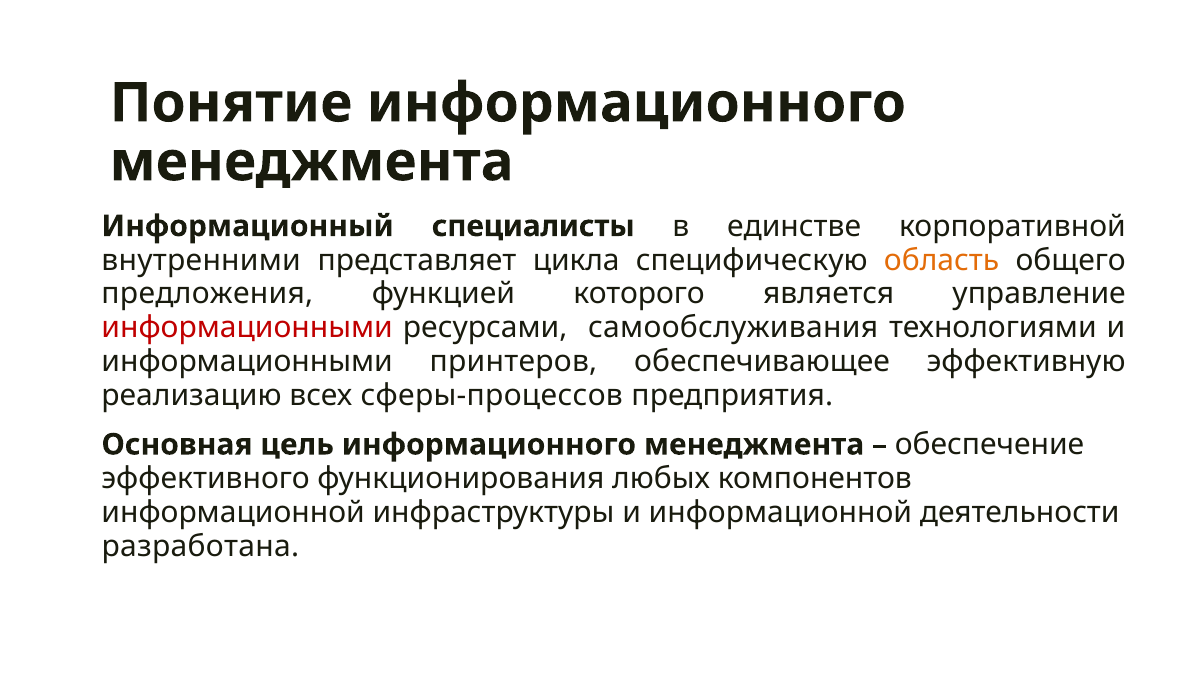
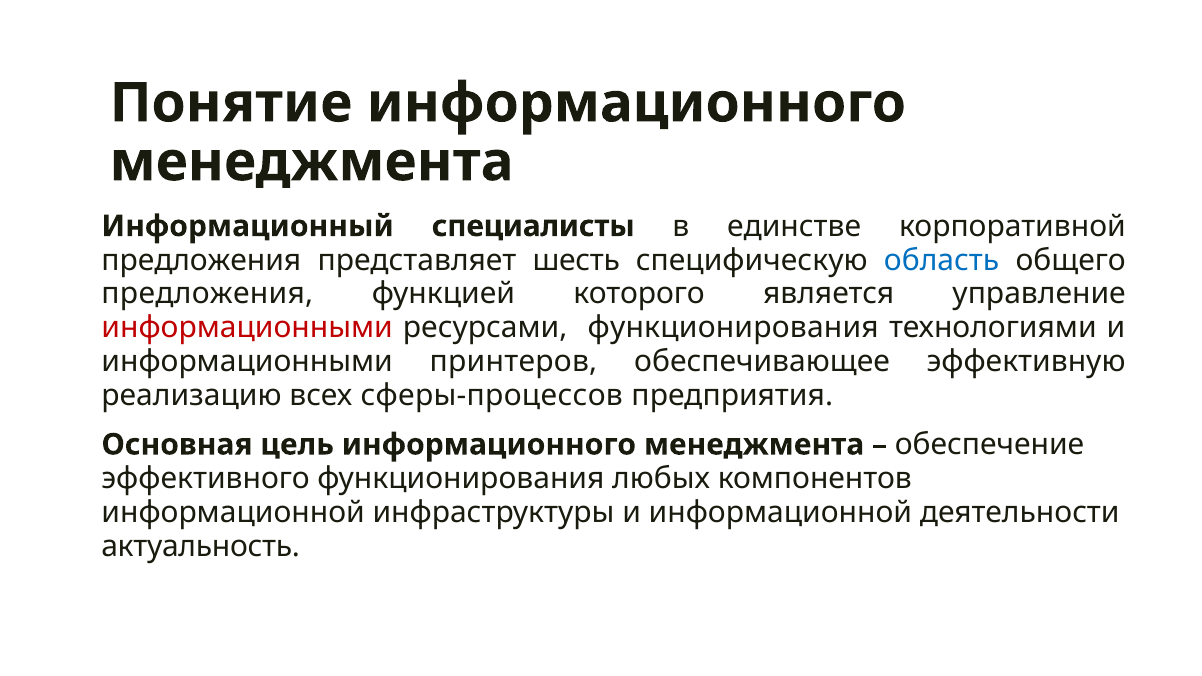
внутренними at (201, 260): внутренними -> предложения
цикла: цикла -> шесть
область colour: orange -> blue
ресурсами самообслуживания: самообслуживания -> функционирования
разработана: разработана -> актуальность
